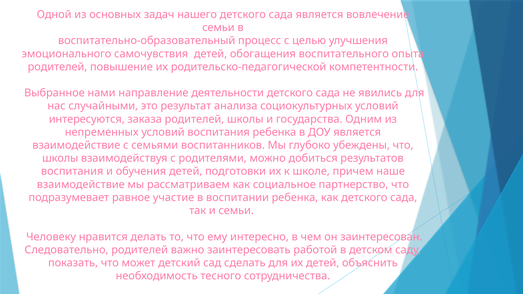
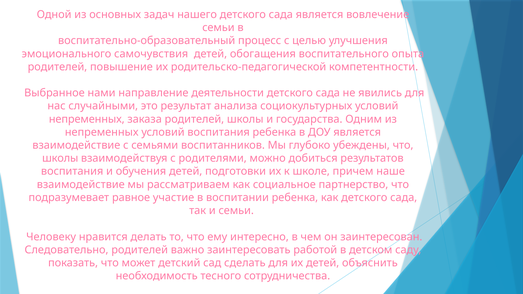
интересуются at (87, 119): интересуются -> непременных
